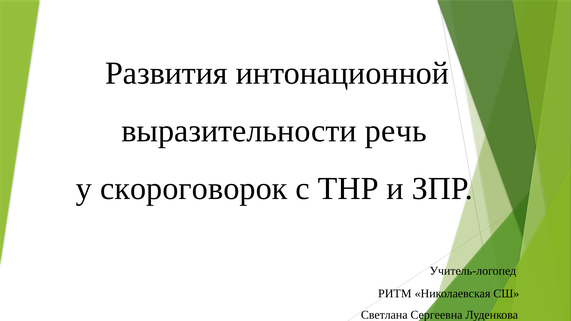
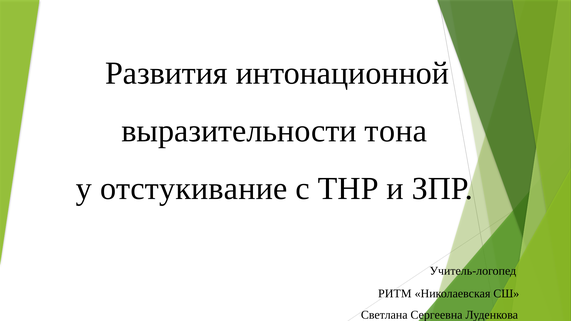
речь: речь -> тона
скороговорок: скороговорок -> отстукивание
